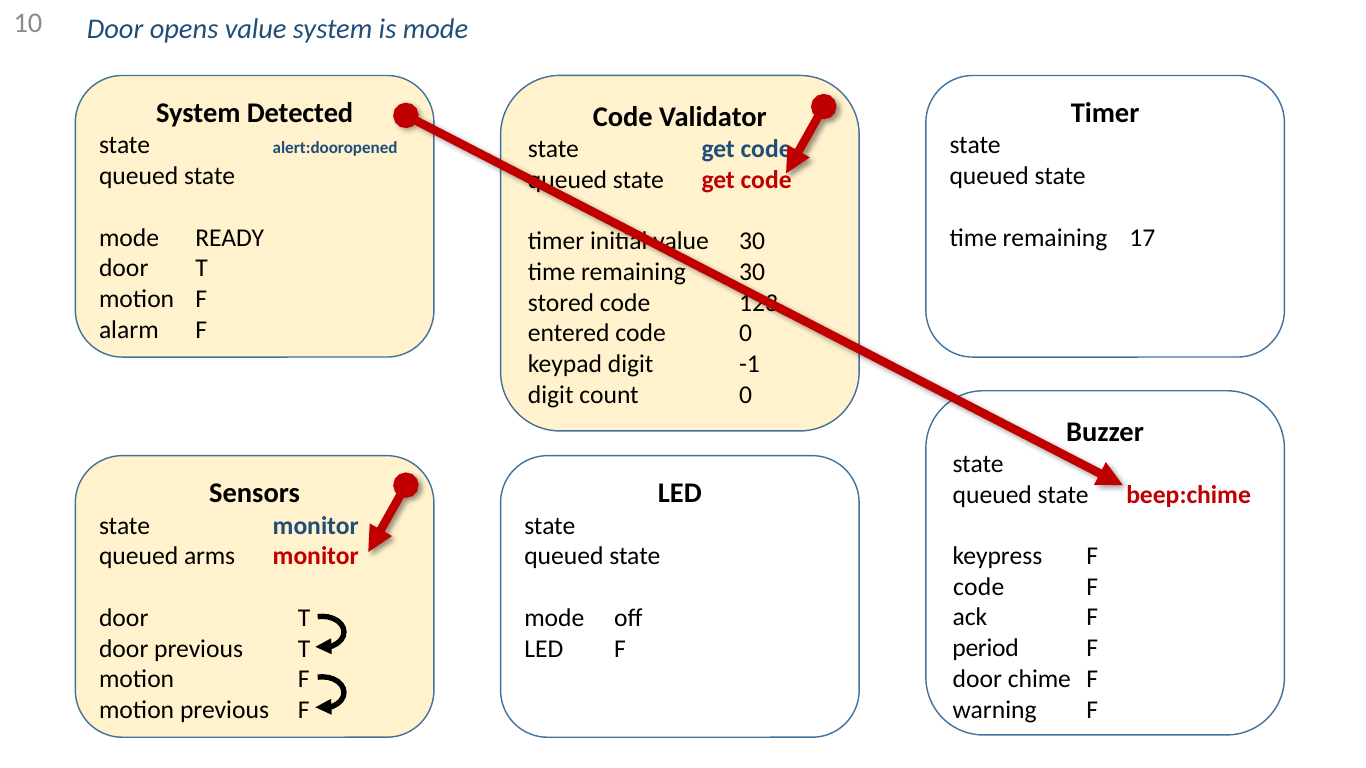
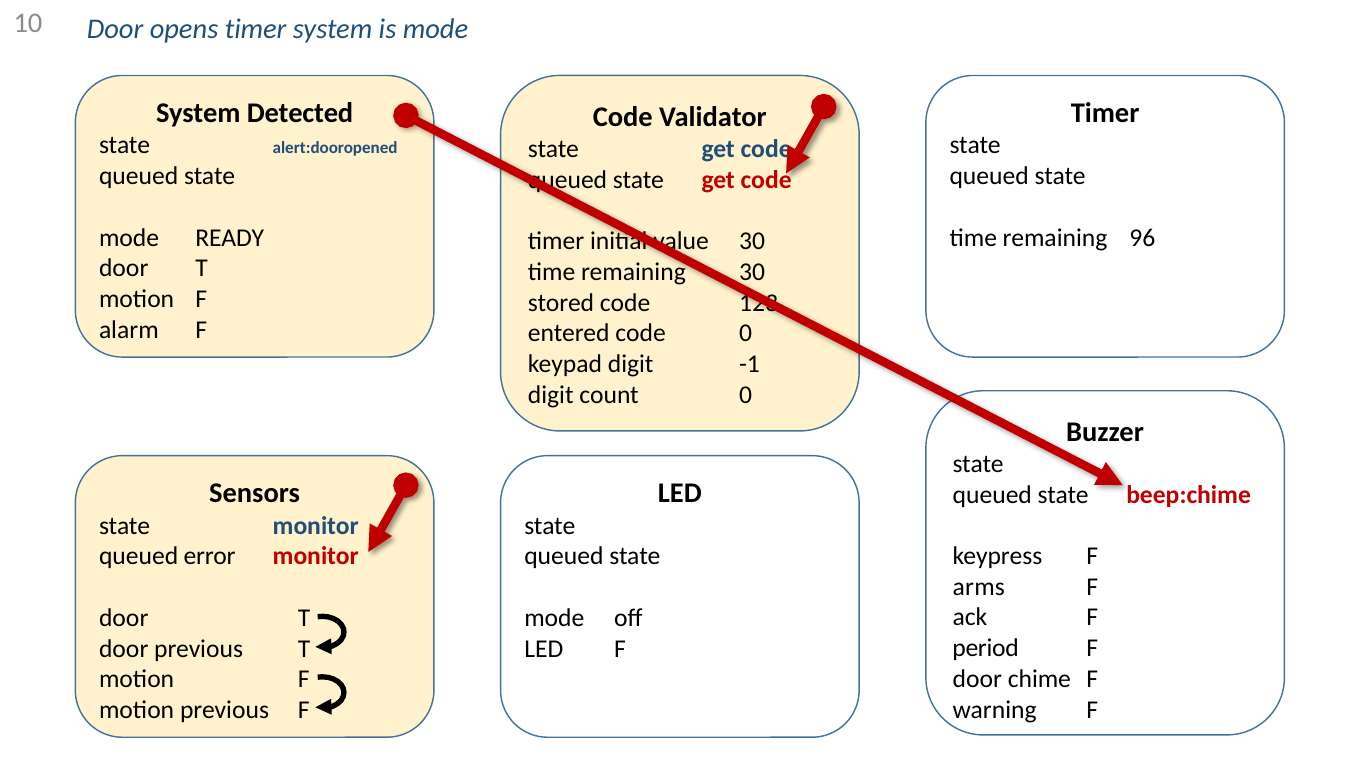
opens value: value -> timer
17: 17 -> 96
arms: arms -> error
code at (979, 587): code -> arms
